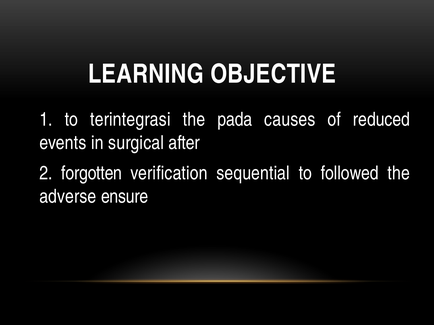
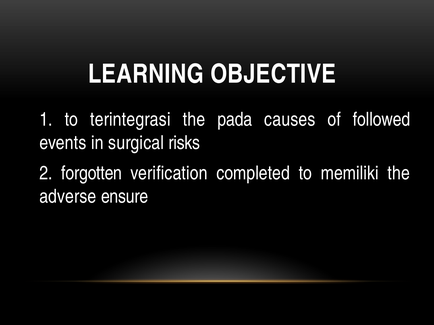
reduced: reduced -> followed
after: after -> risks
sequential: sequential -> completed
followed: followed -> memiliki
